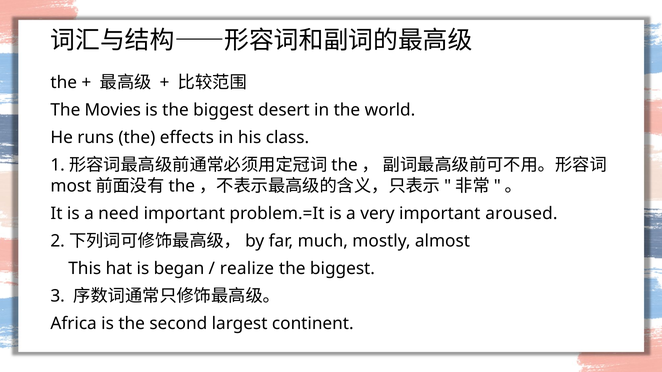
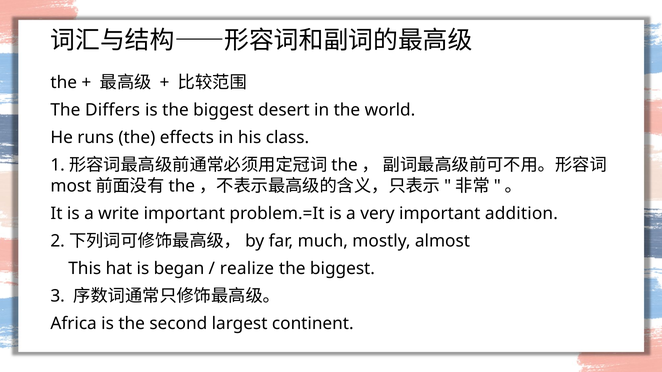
Movies: Movies -> Differs
need: need -> write
aroused: aroused -> addition
